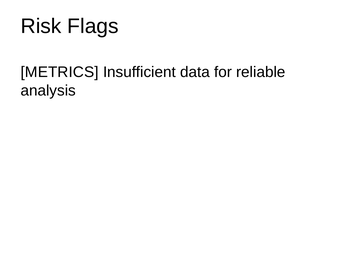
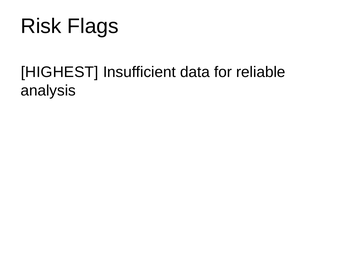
METRICS: METRICS -> HIGHEST
